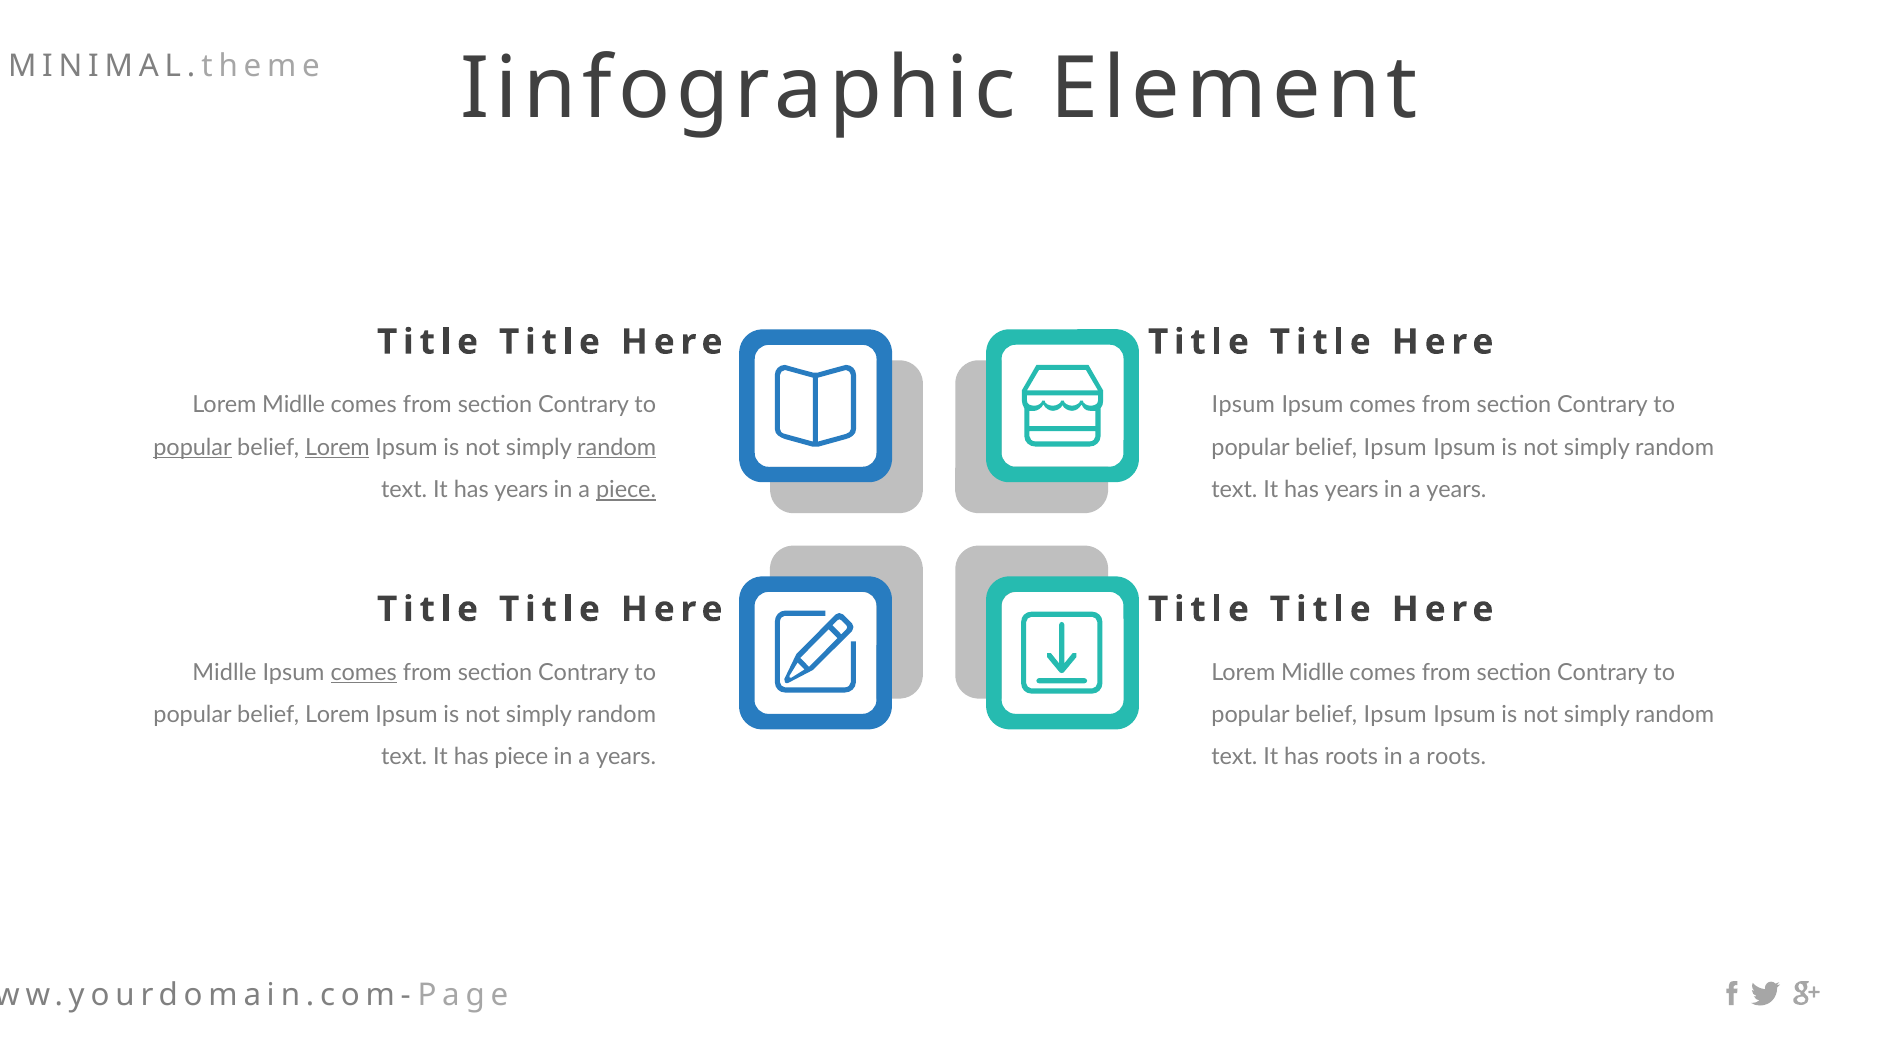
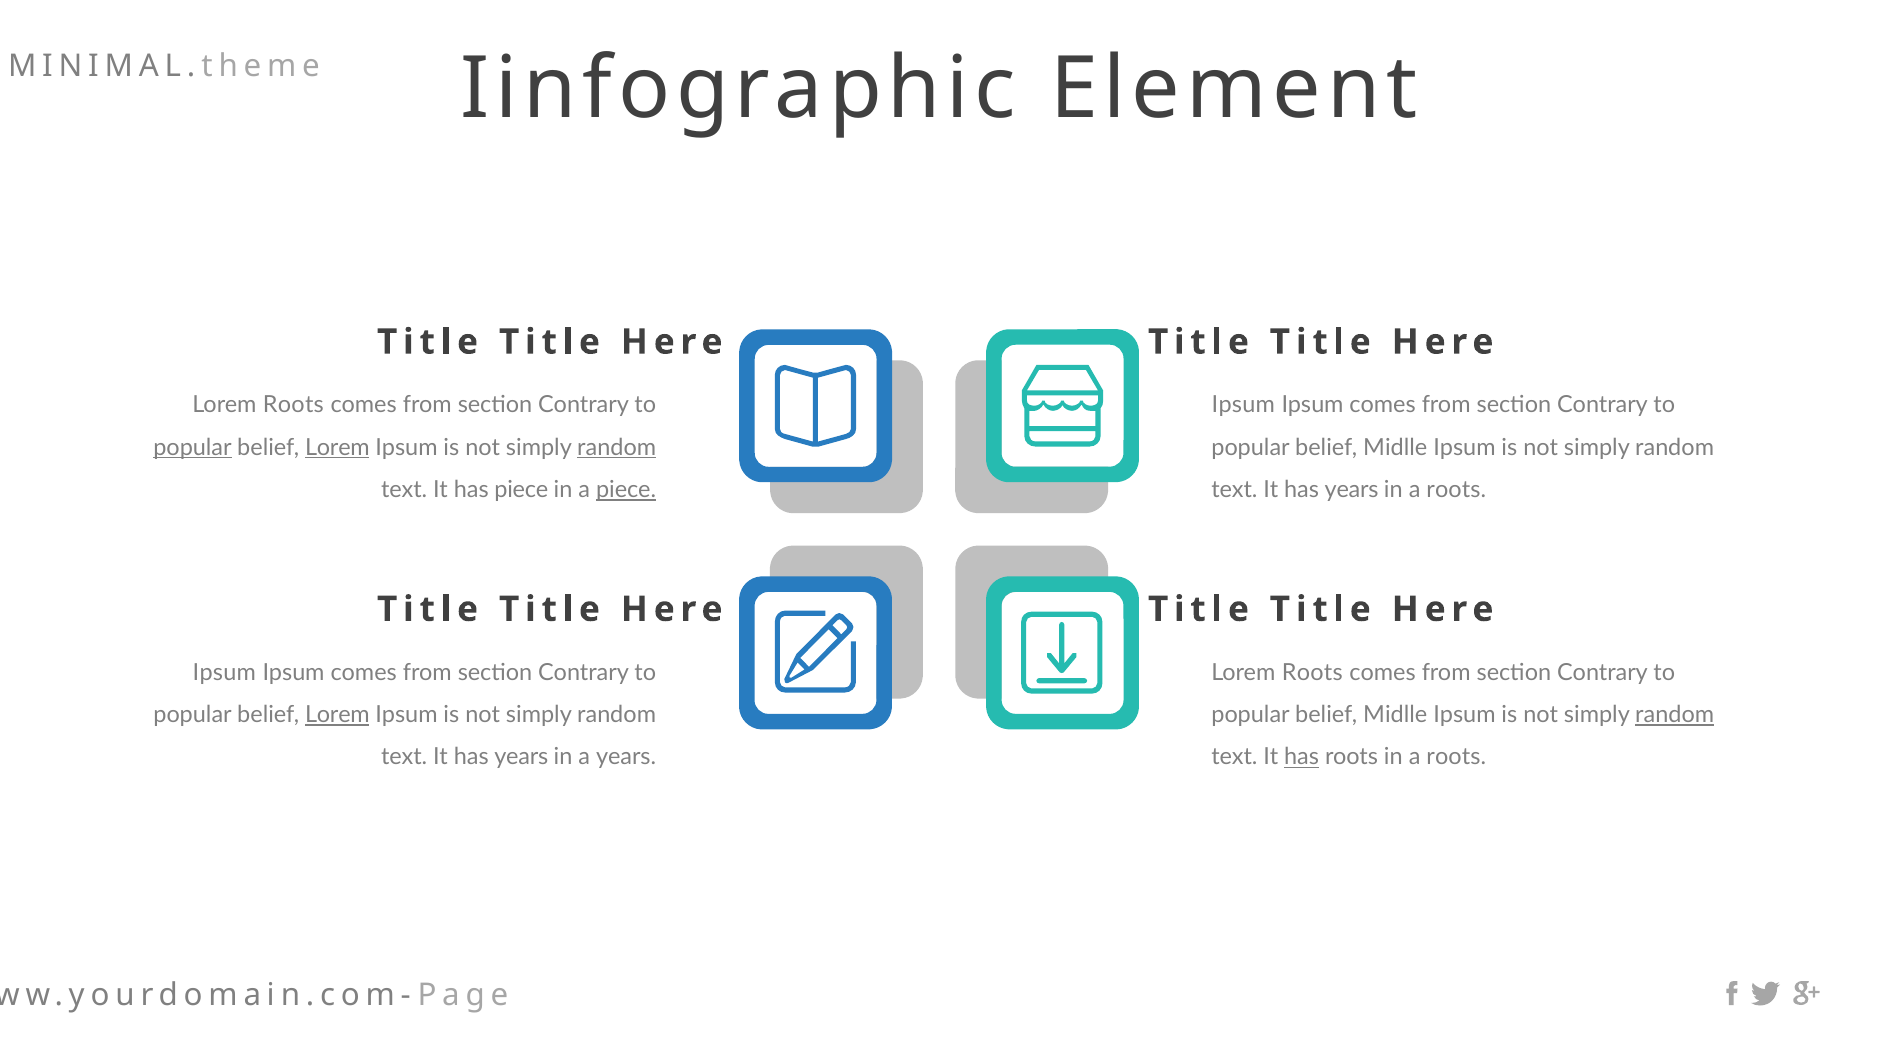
Midlle at (294, 405): Midlle -> Roots
Ipsum at (1395, 447): Ipsum -> Midlle
years at (521, 490): years -> piece
years at (1456, 490): years -> roots
Midlle at (224, 672): Midlle -> Ipsum
comes at (364, 672) underline: present -> none
Midlle at (1313, 672): Midlle -> Roots
Lorem at (337, 714) underline: none -> present
Ipsum at (1395, 714): Ipsum -> Midlle
random at (1675, 714) underline: none -> present
piece at (521, 757): piece -> years
has at (1302, 757) underline: none -> present
